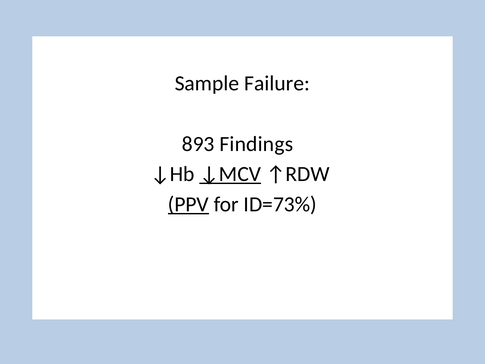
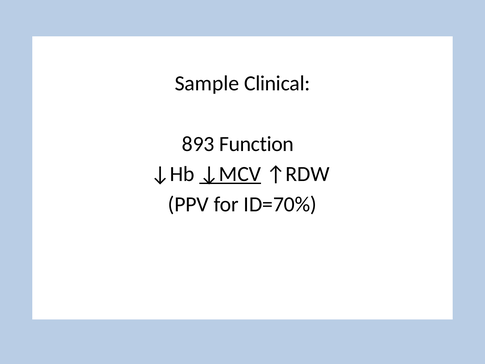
Failure: Failure -> Clinical
Findings: Findings -> Function
PPV underline: present -> none
ID=73%: ID=73% -> ID=70%
